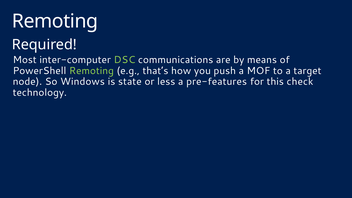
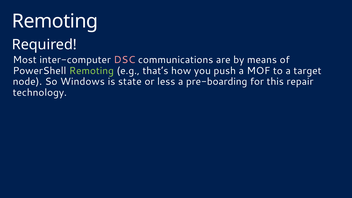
DSC colour: light green -> pink
pre-features: pre-features -> pre-boarding
check: check -> repair
